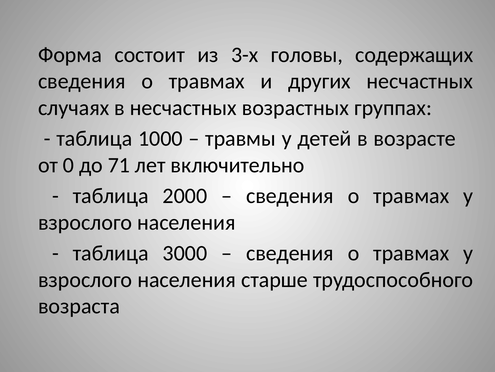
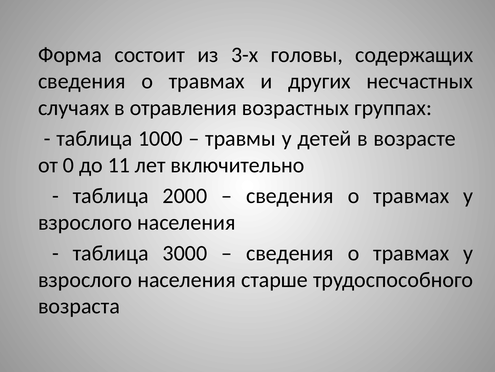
в несчастных: несчастных -> отравления
71: 71 -> 11
